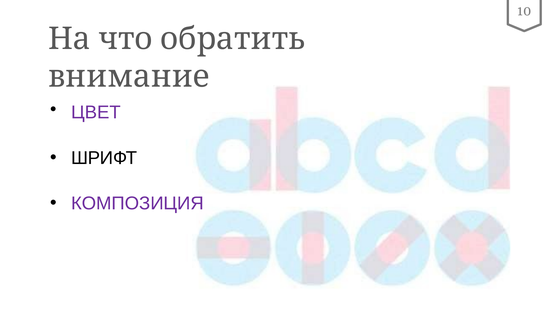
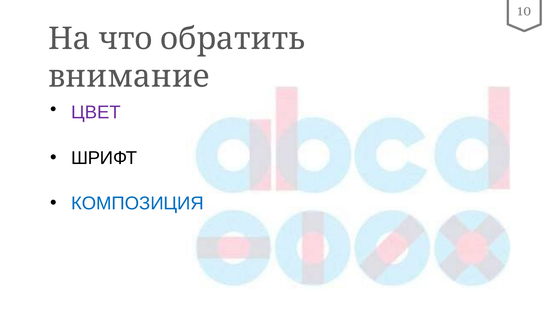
КОМПОЗИЦИЯ colour: purple -> blue
